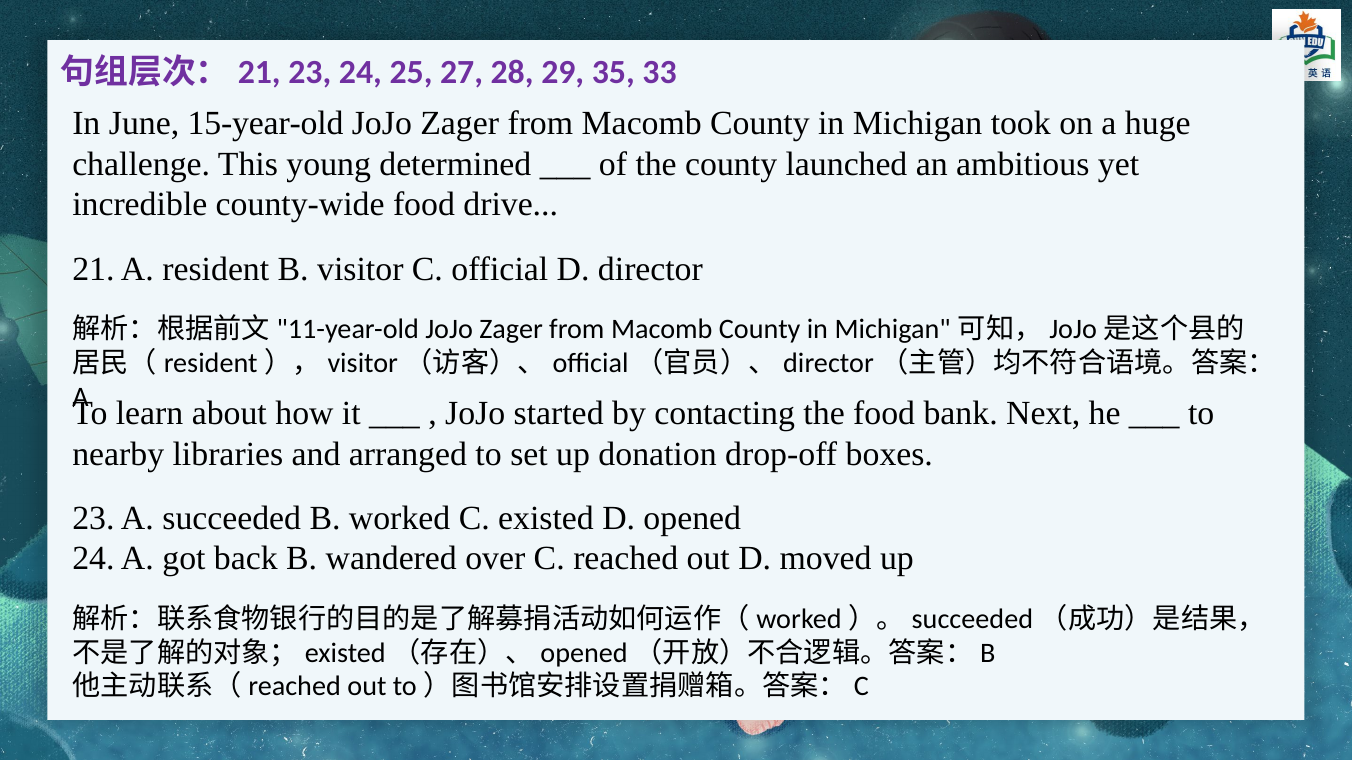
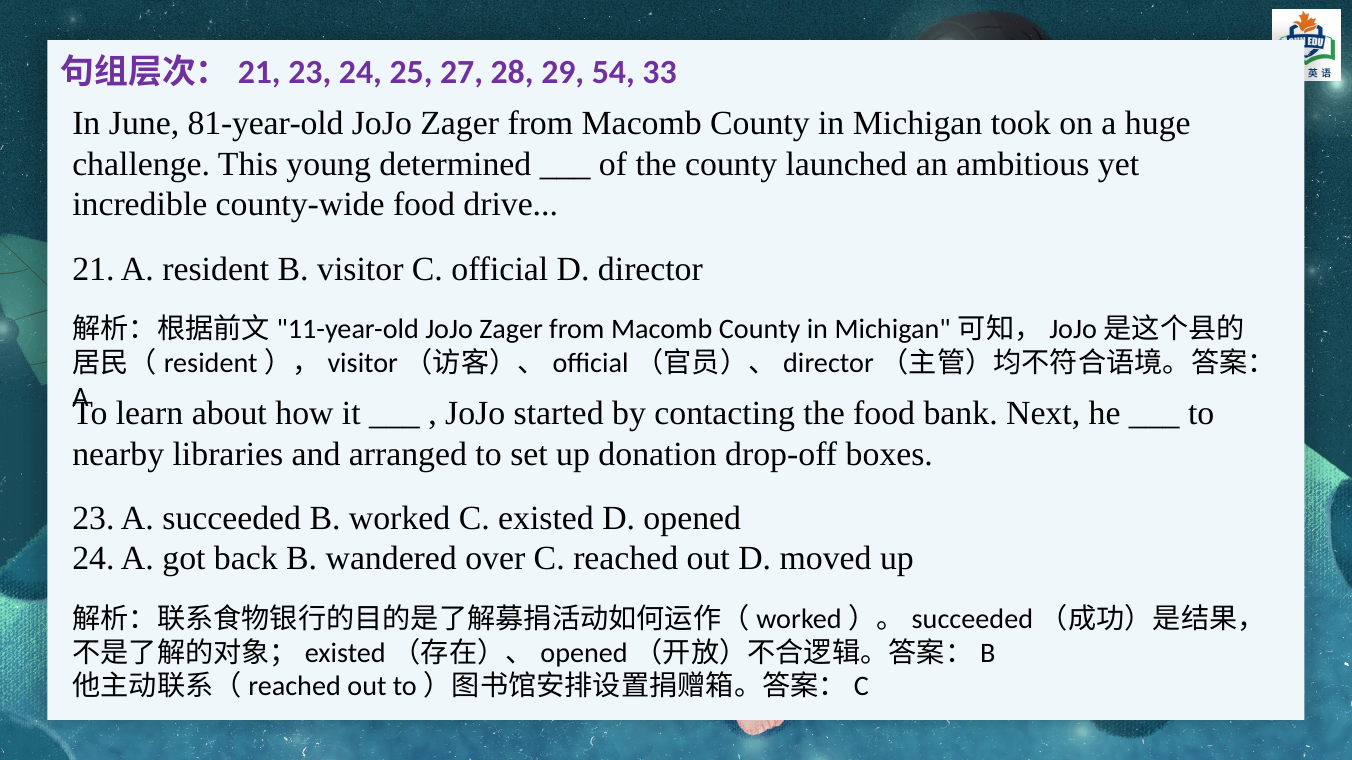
35: 35 -> 54
15-year-old: 15-year-old -> 81-year-old
